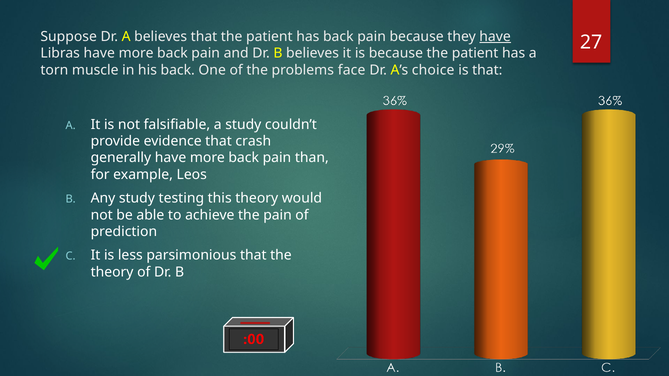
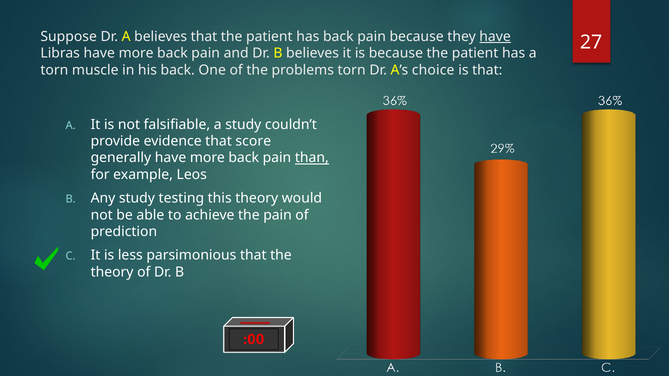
problems face: face -> torn
crash: crash -> score
than underline: none -> present
